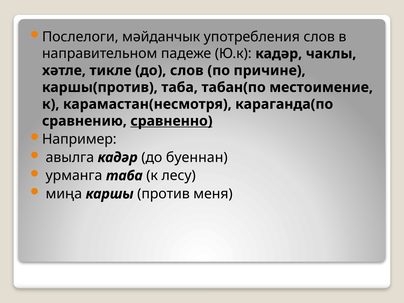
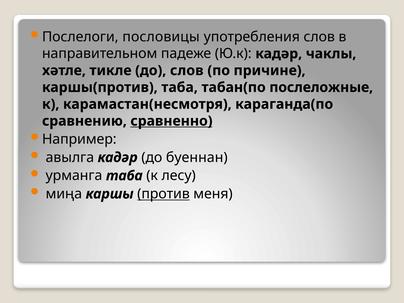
мәйданчык: мәйданчык -> пословицы
местоимение: местоимение -> послеложные
против underline: none -> present
